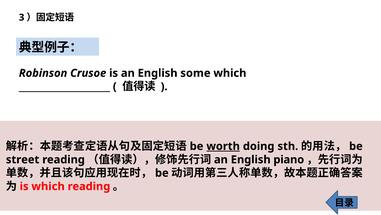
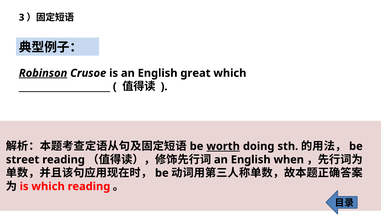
Robinson underline: none -> present
some: some -> great
piano: piano -> when
